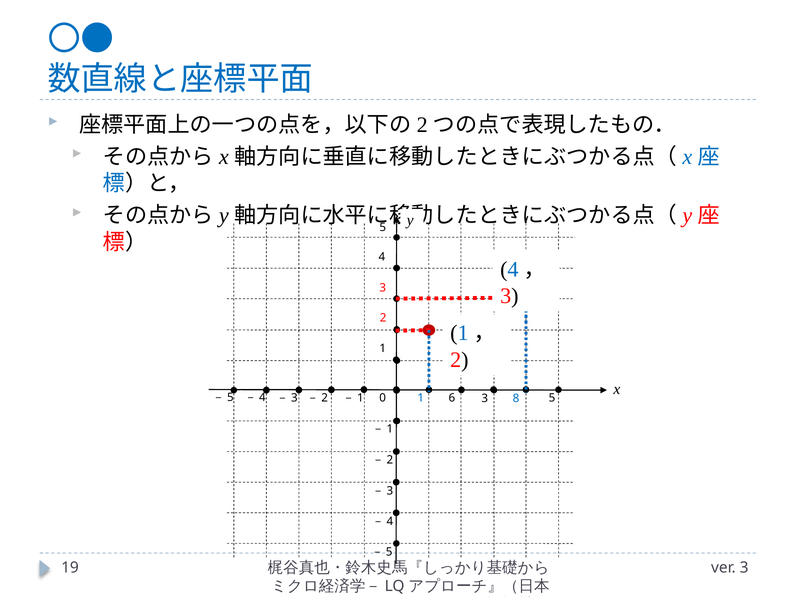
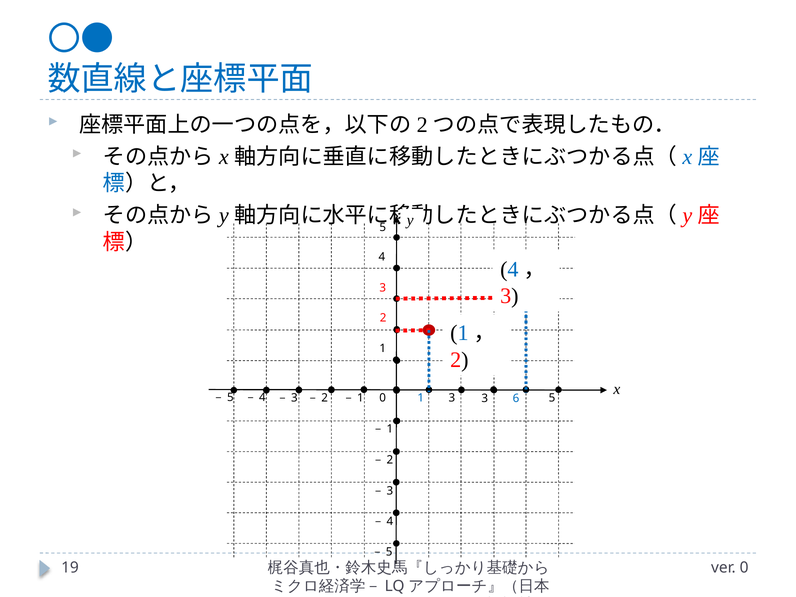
1 6: 6 -> 3
8: 8 -> 6
ver 3: 3 -> 0
